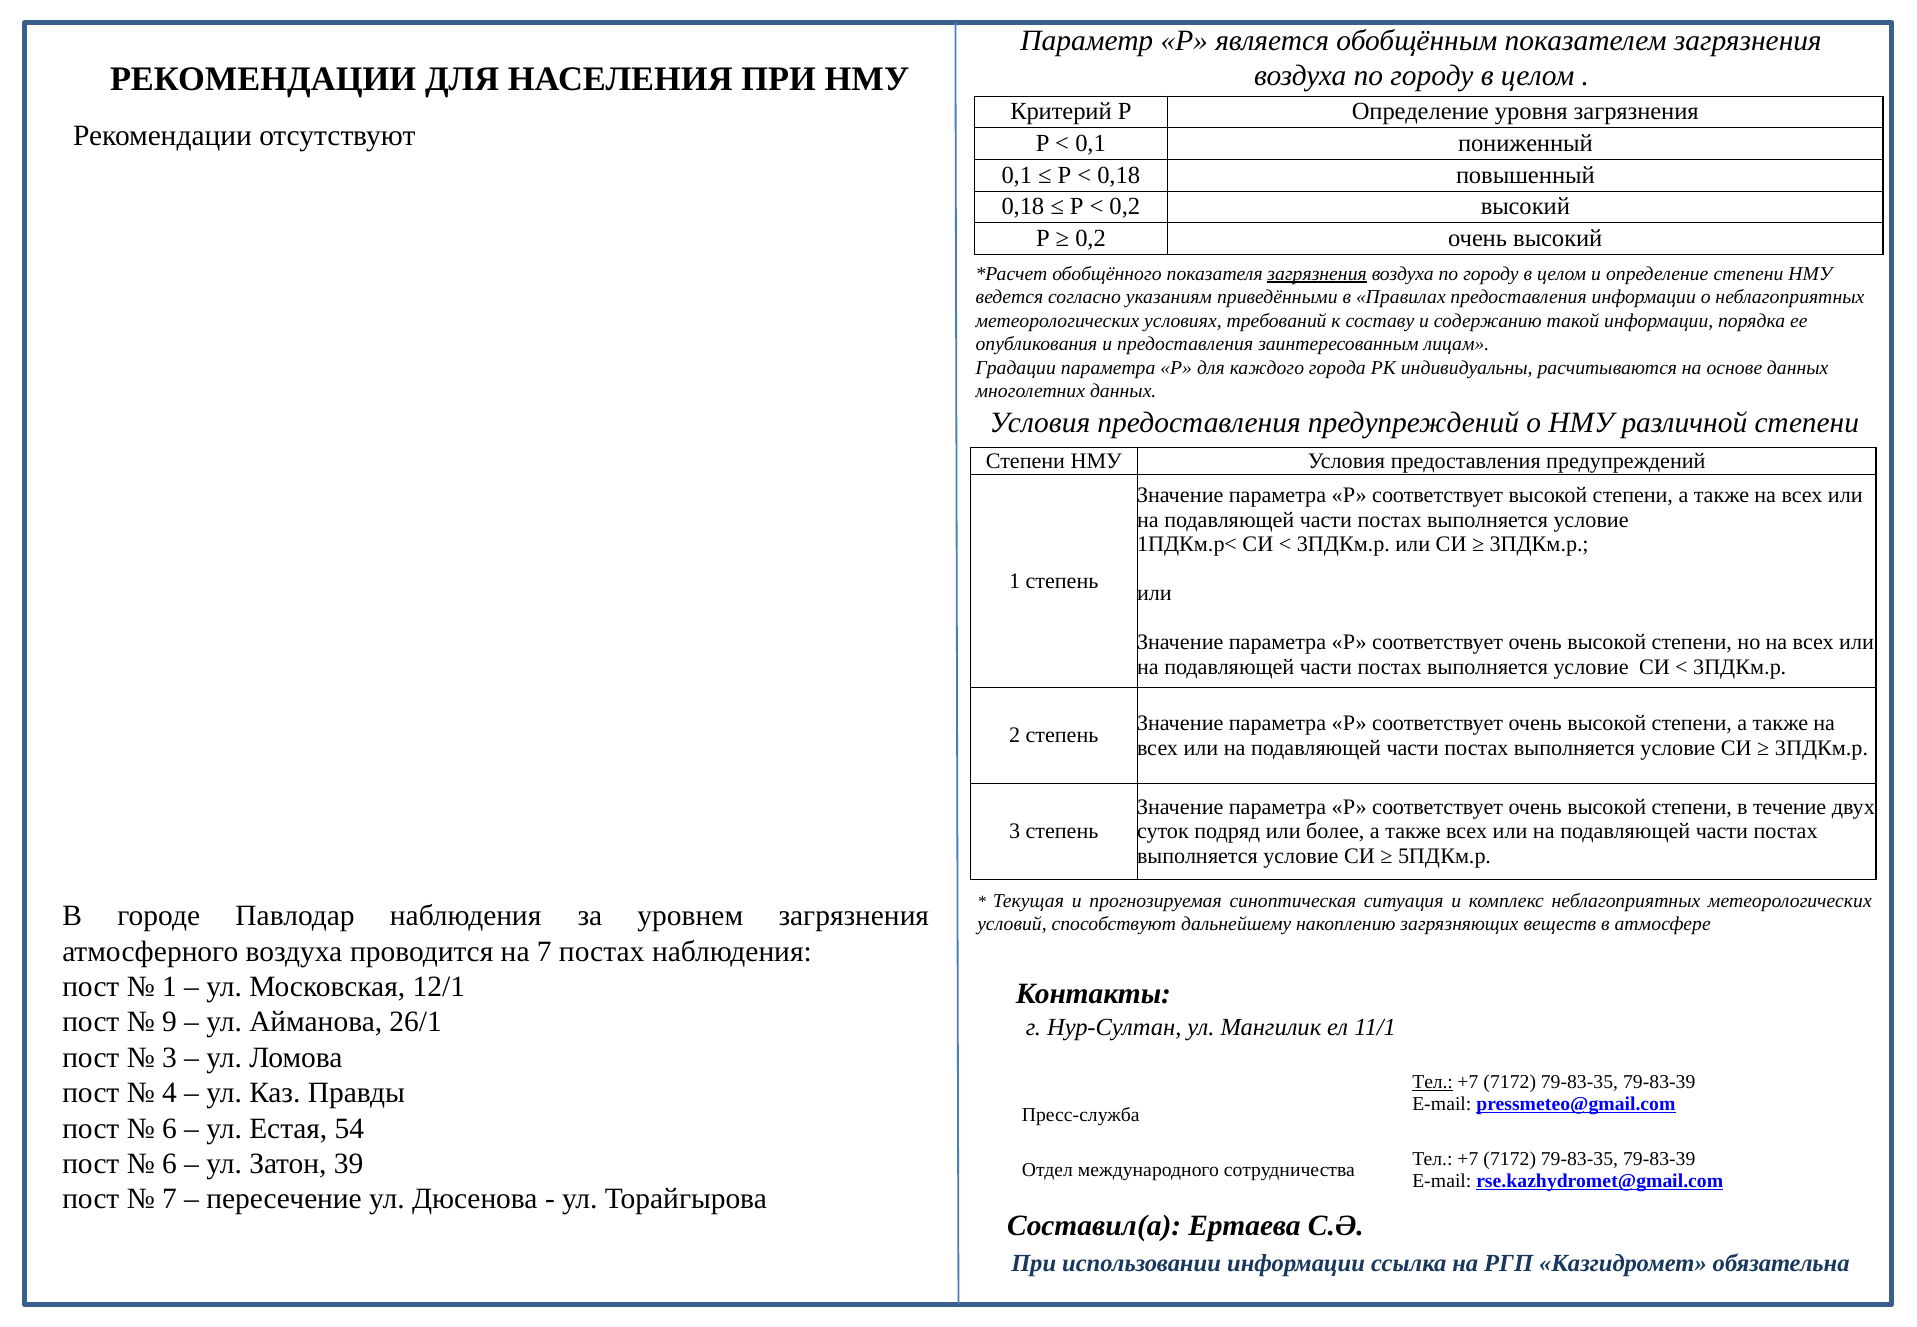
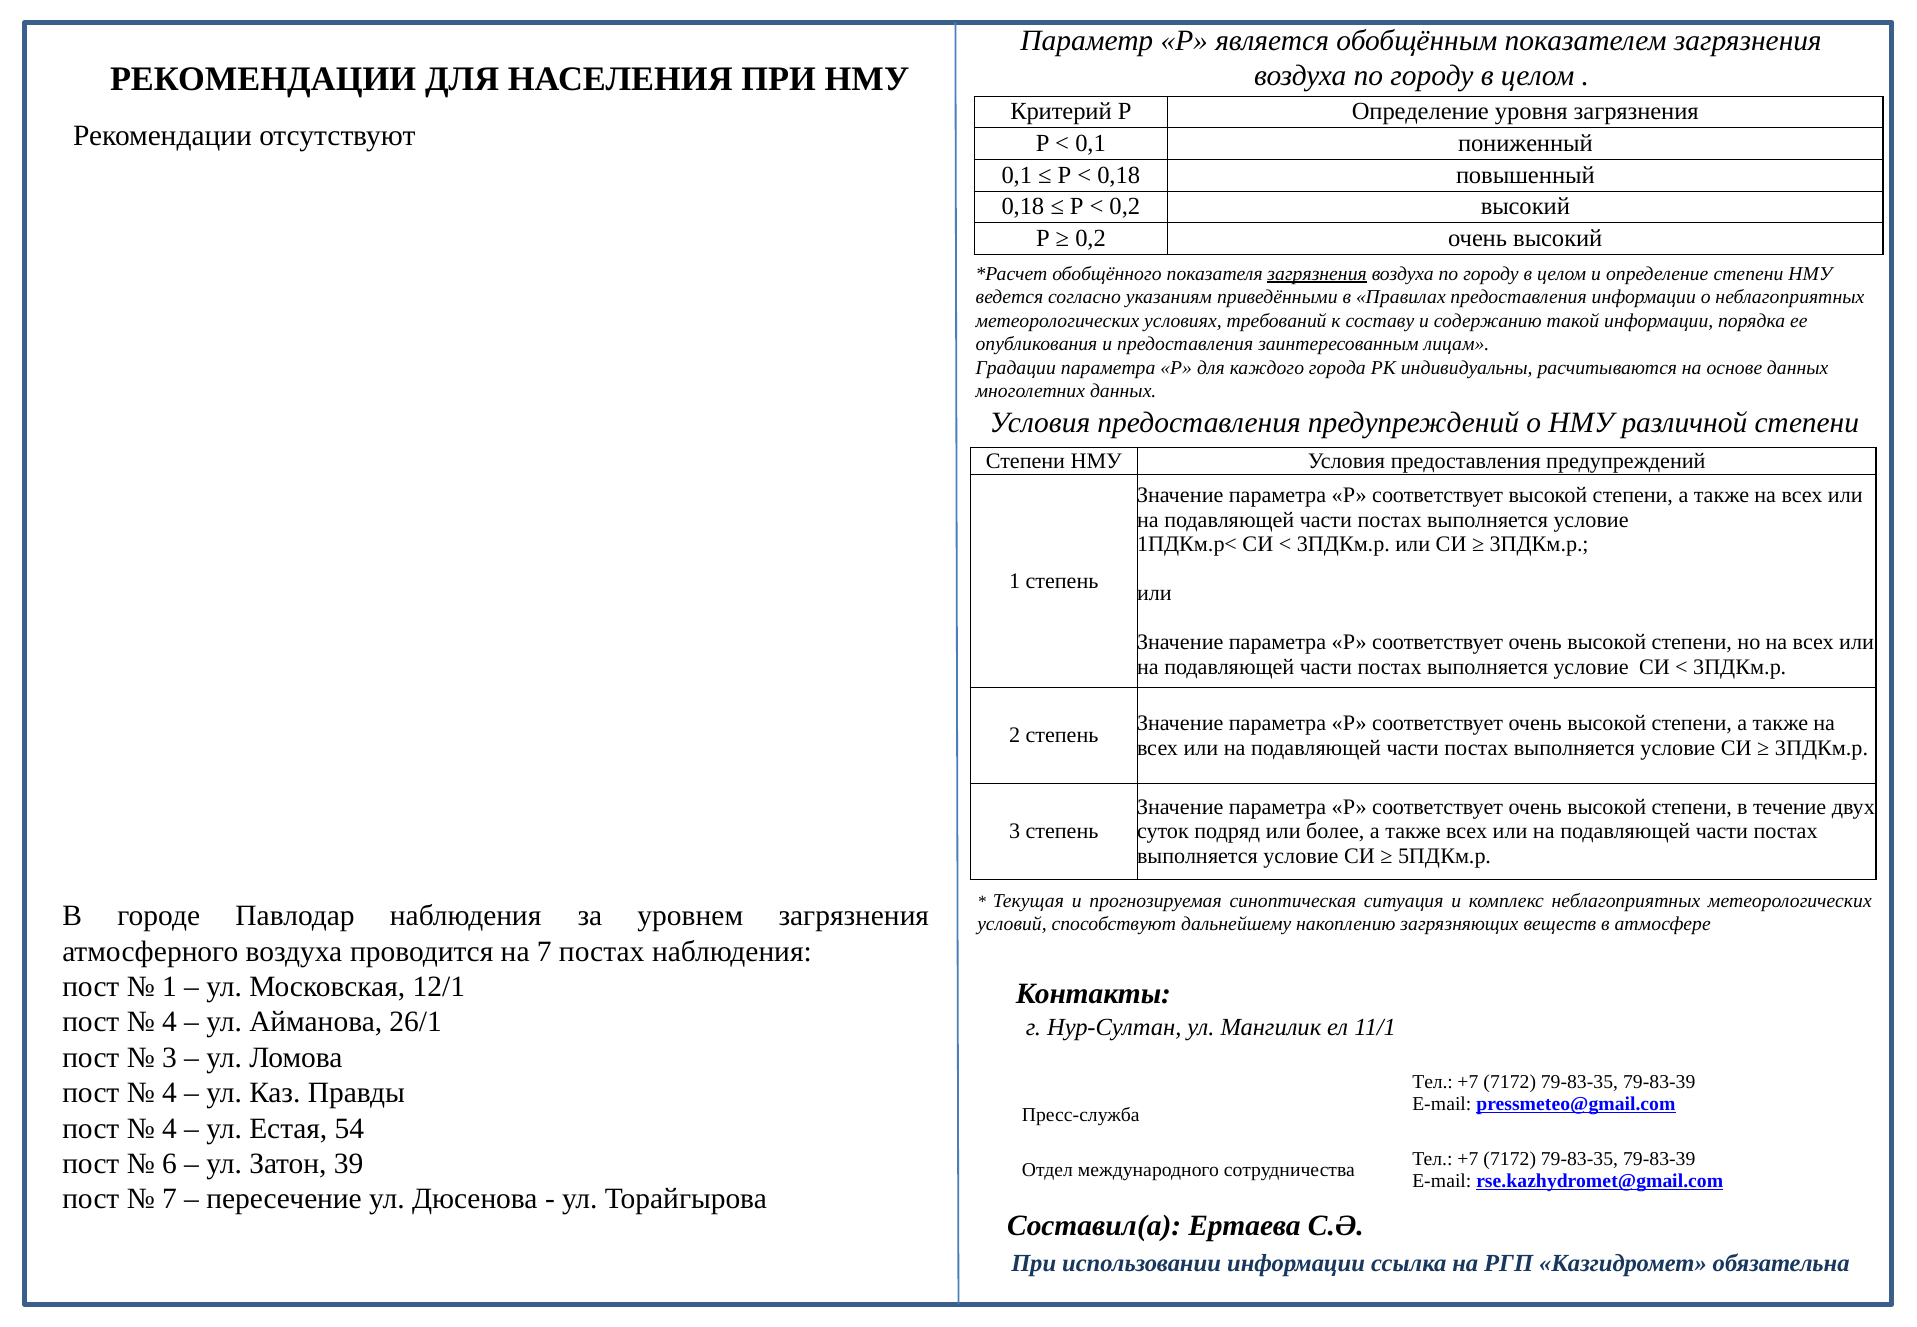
9 at (170, 1022): 9 -> 4
Тел at (1433, 1082) underline: present -> none
6 at (170, 1128): 6 -> 4
